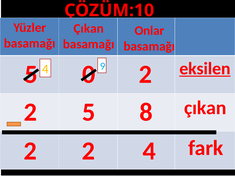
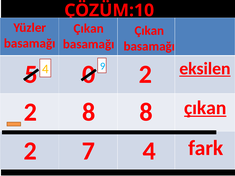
Onlar at (149, 31): Onlar -> Çıkan
2 5: 5 -> 8
çıkan at (205, 108) underline: none -> present
2 2: 2 -> 7
